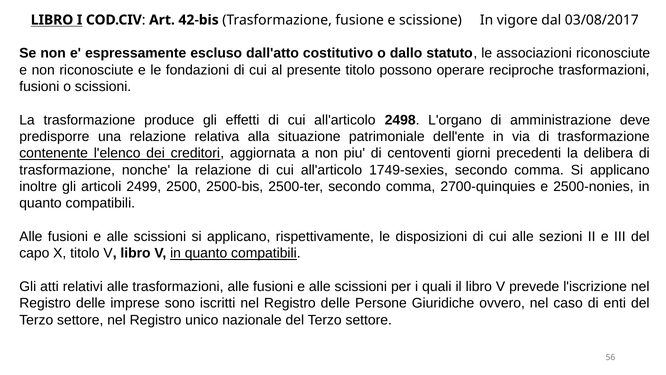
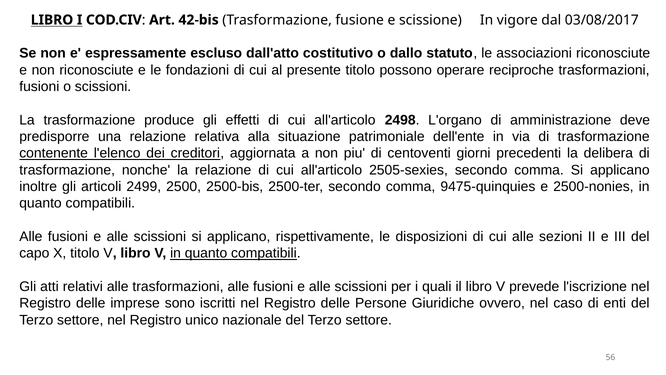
1749-sexies: 1749-sexies -> 2505-sexies
2700-quinquies: 2700-quinquies -> 9475-quinquies
